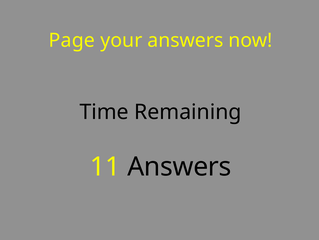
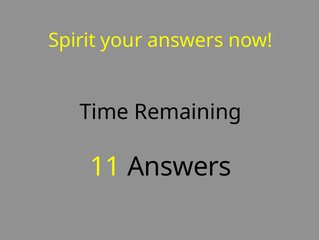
Page: Page -> Spirit
